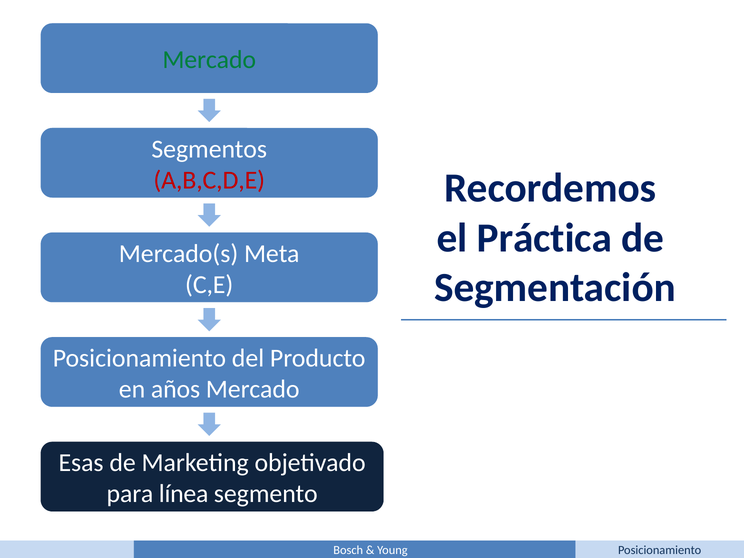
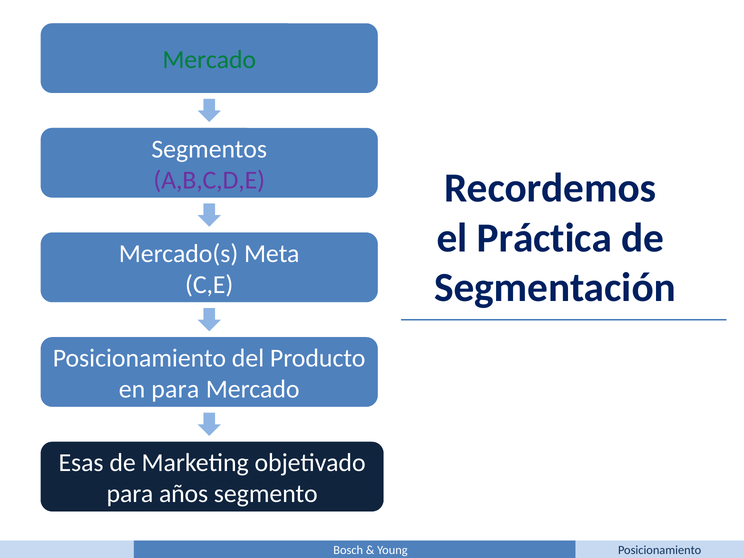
A,B,C,D,E colour: red -> purple
en años: años -> para
línea: línea -> años
